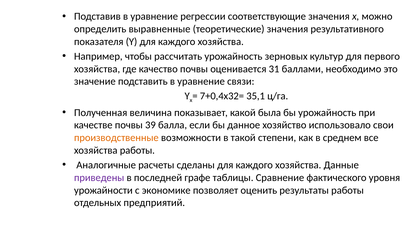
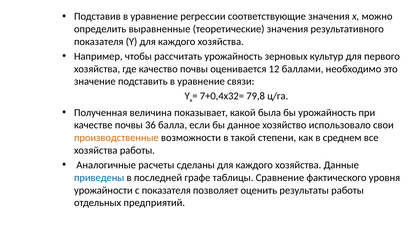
31: 31 -> 12
35,1: 35,1 -> 79,8
39: 39 -> 36
приведены colour: purple -> blue
с экономике: экономике -> показателя
